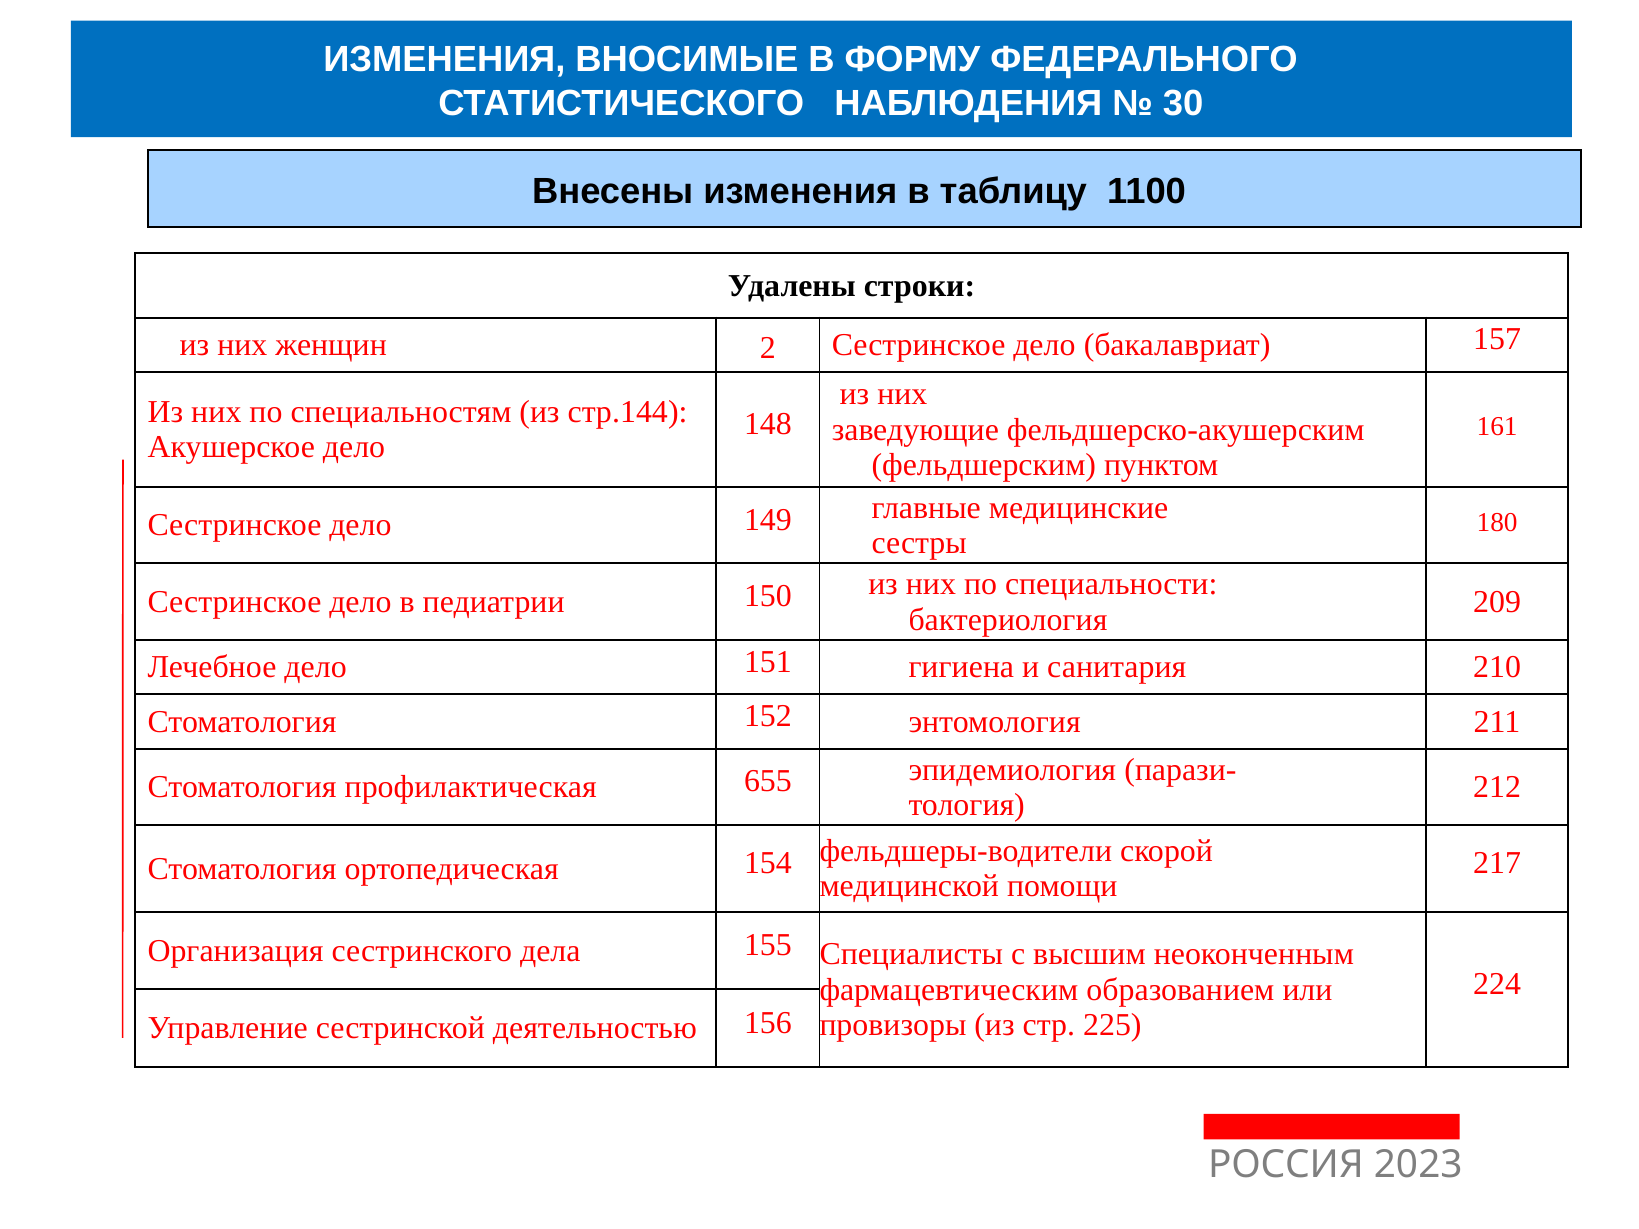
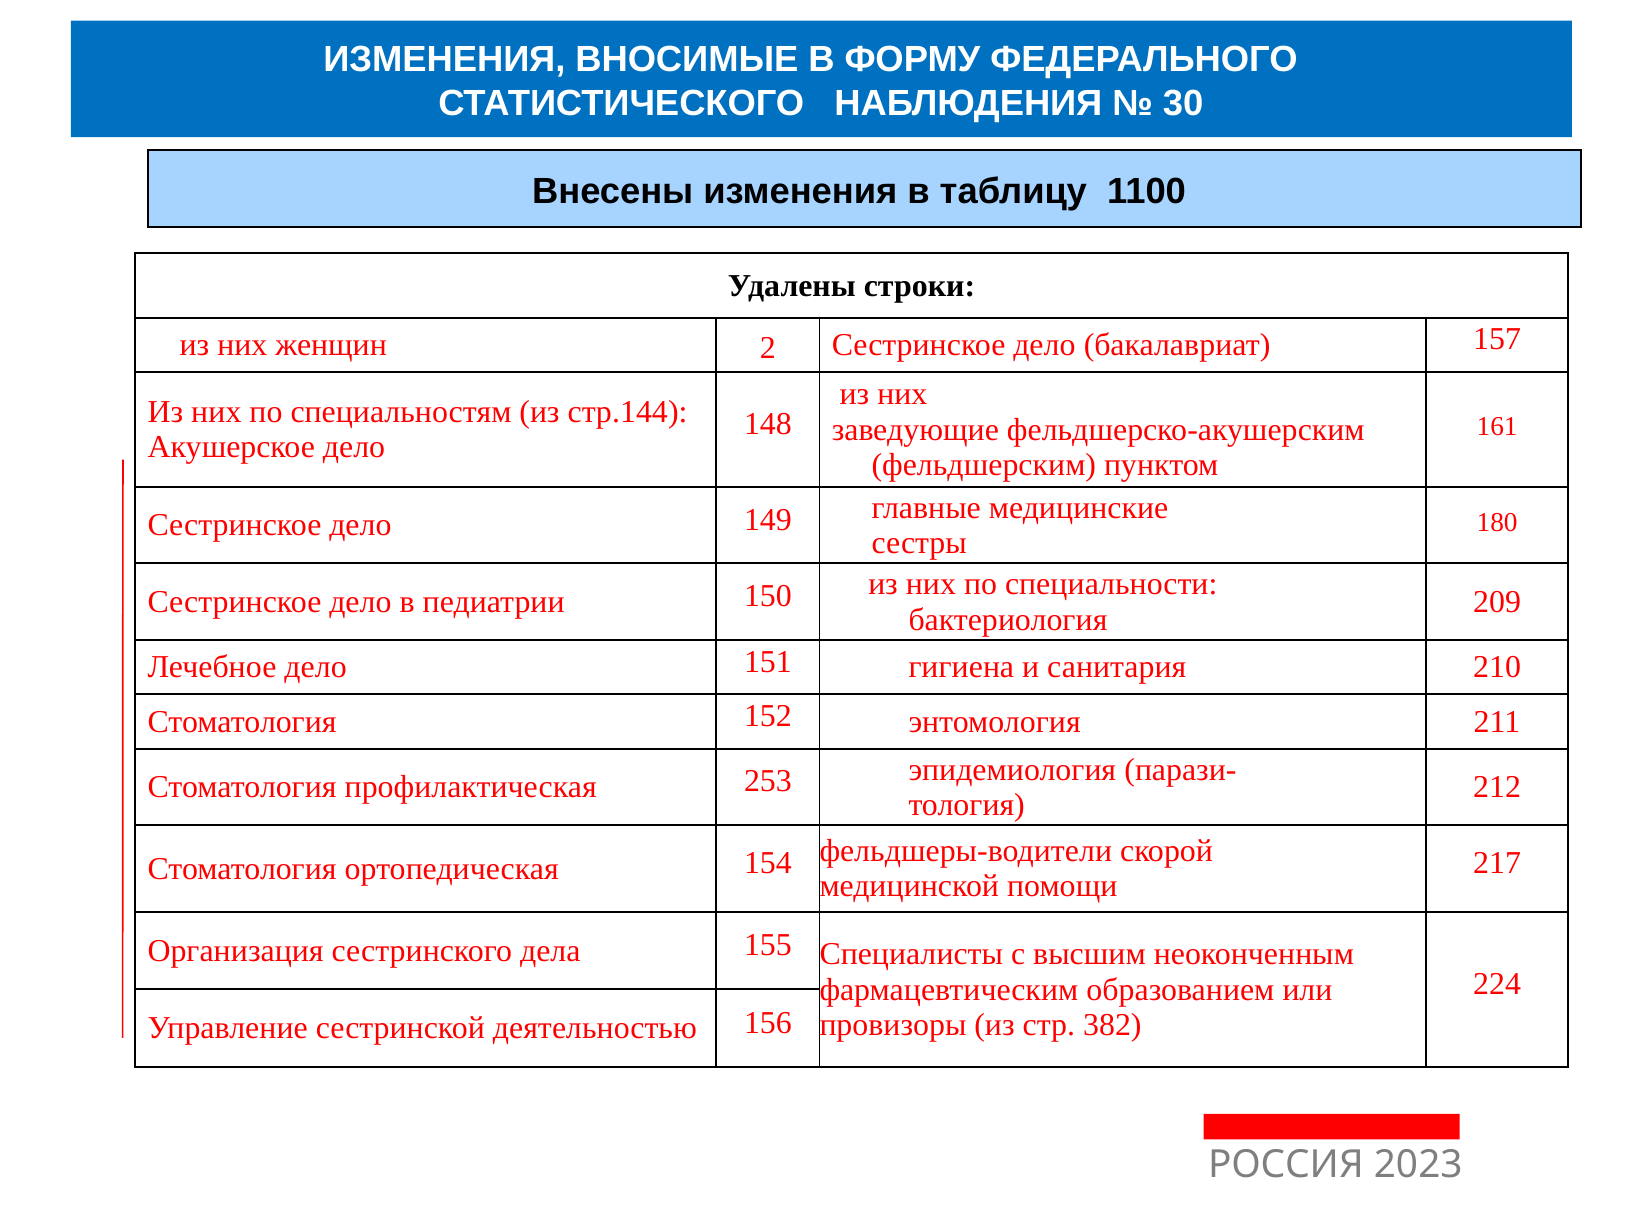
655: 655 -> 253
225: 225 -> 382
